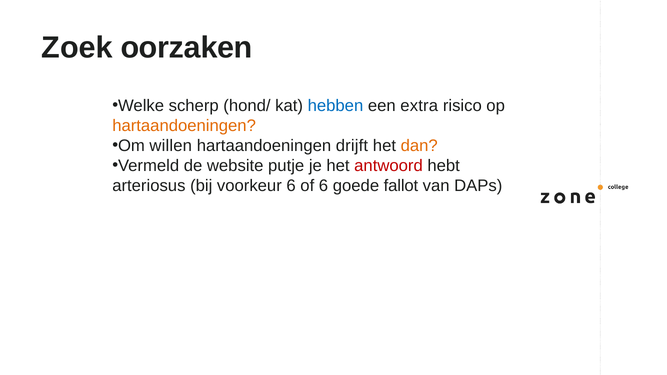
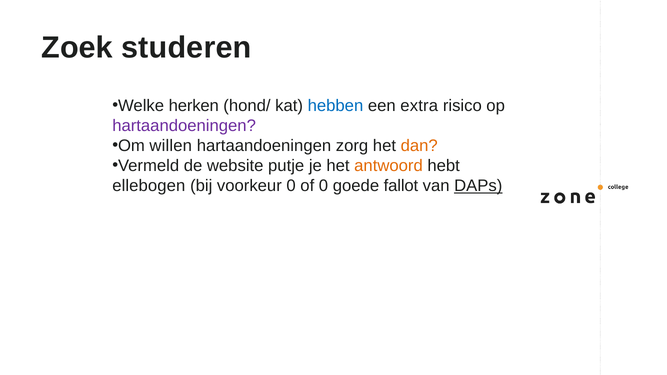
oorzaken: oorzaken -> studeren
scherp: scherp -> herken
hartaandoeningen at (184, 126) colour: orange -> purple
drijft: drijft -> zorg
antwoord colour: red -> orange
arteriosus: arteriosus -> ellebogen
voorkeur 6: 6 -> 0
of 6: 6 -> 0
DAPs underline: none -> present
